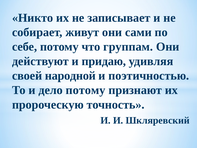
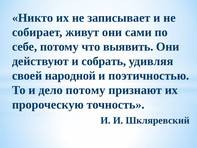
группам: группам -> выявить
придаю: придаю -> собрать
